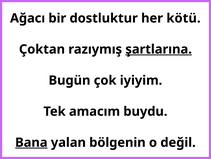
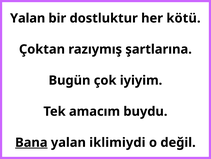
Ağacı at (28, 18): Ağacı -> Yalan
şartlarına underline: present -> none
bölgenin: bölgenin -> iklimiydi
